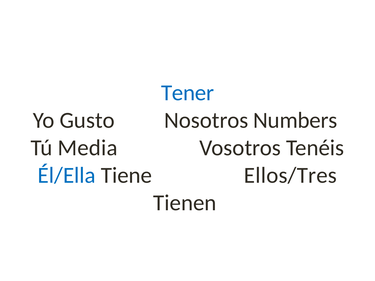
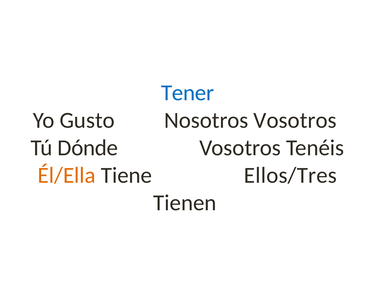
Nosotros Numbers: Numbers -> Vosotros
Media: Media -> Dónde
Él/Ella colour: blue -> orange
